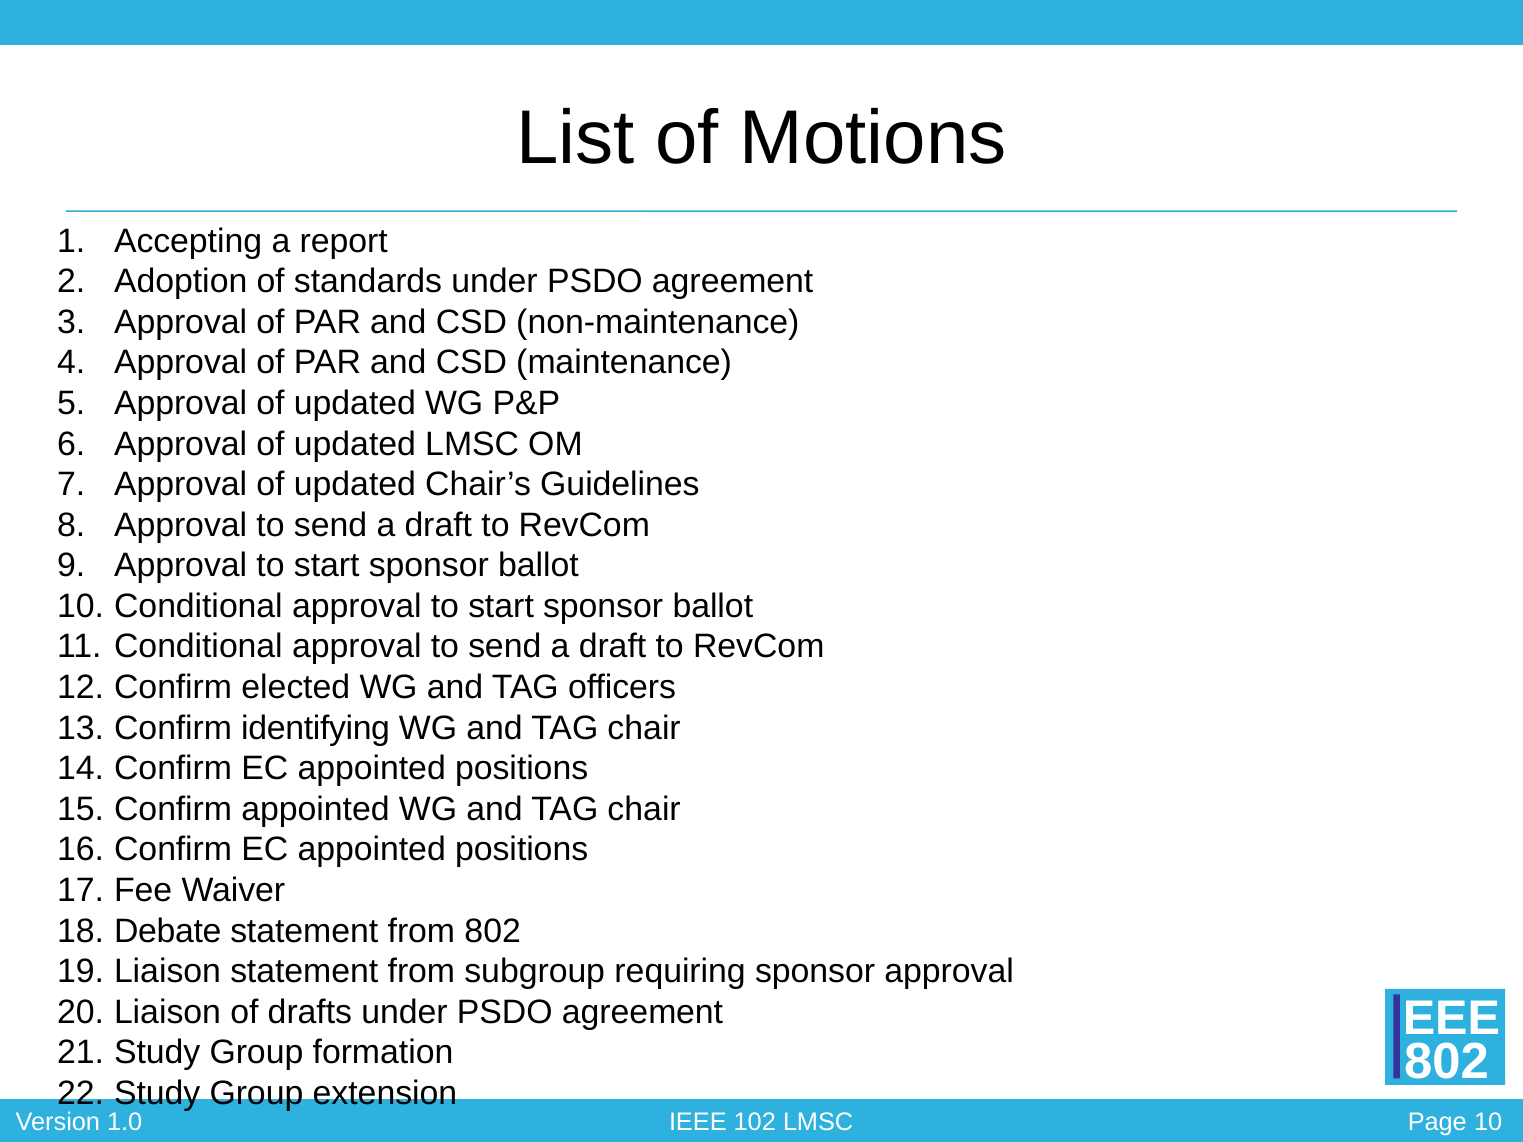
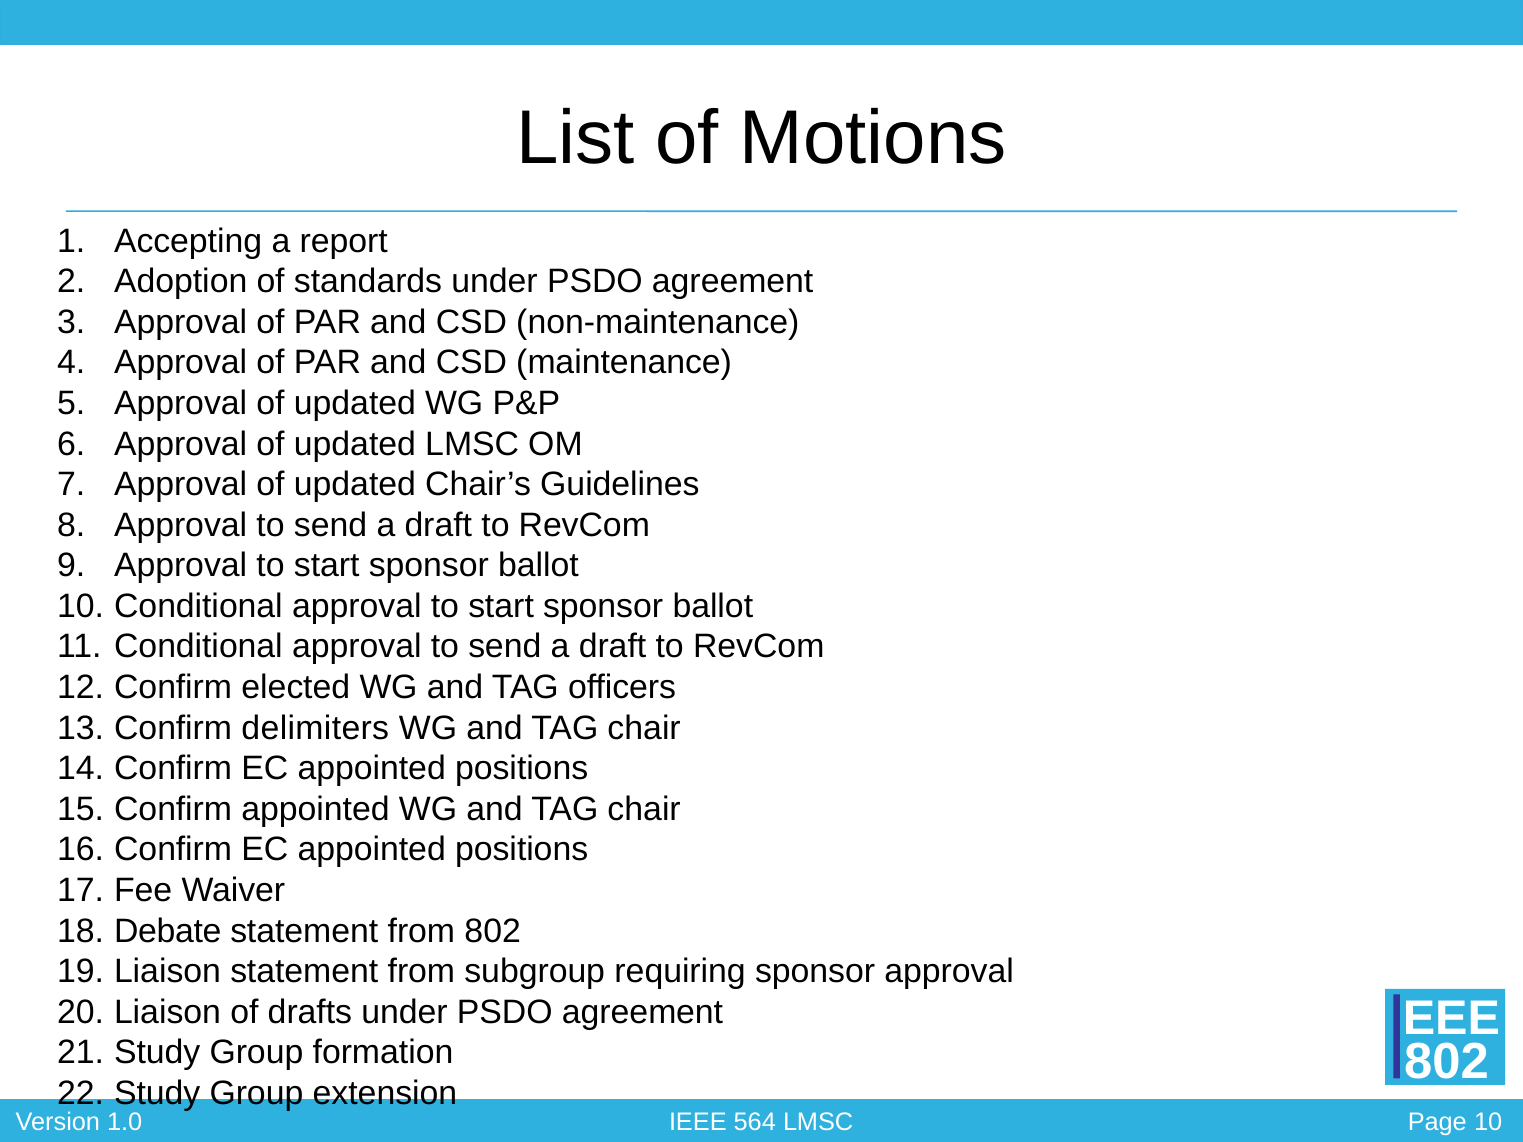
identifying: identifying -> delimiters
102: 102 -> 564
